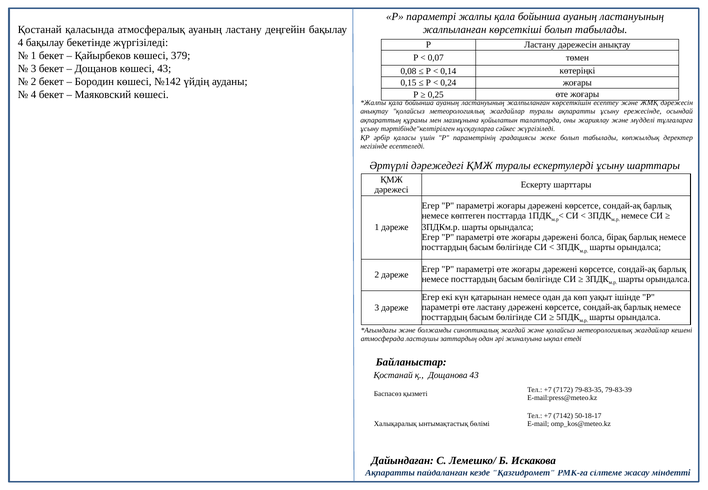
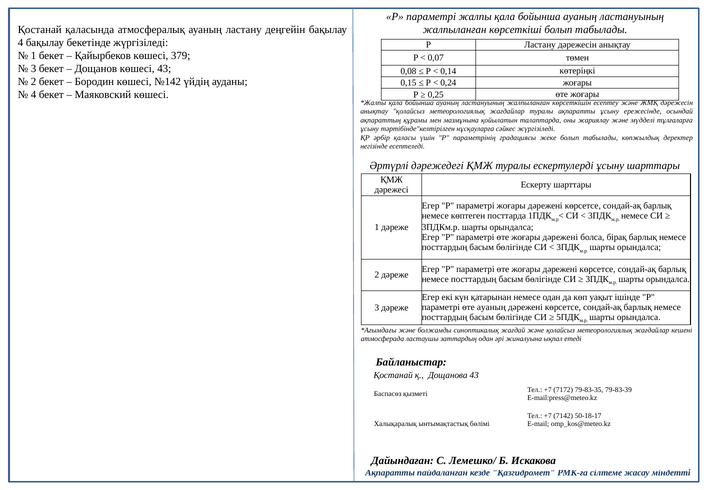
өте ластану: ластану -> ауаның
